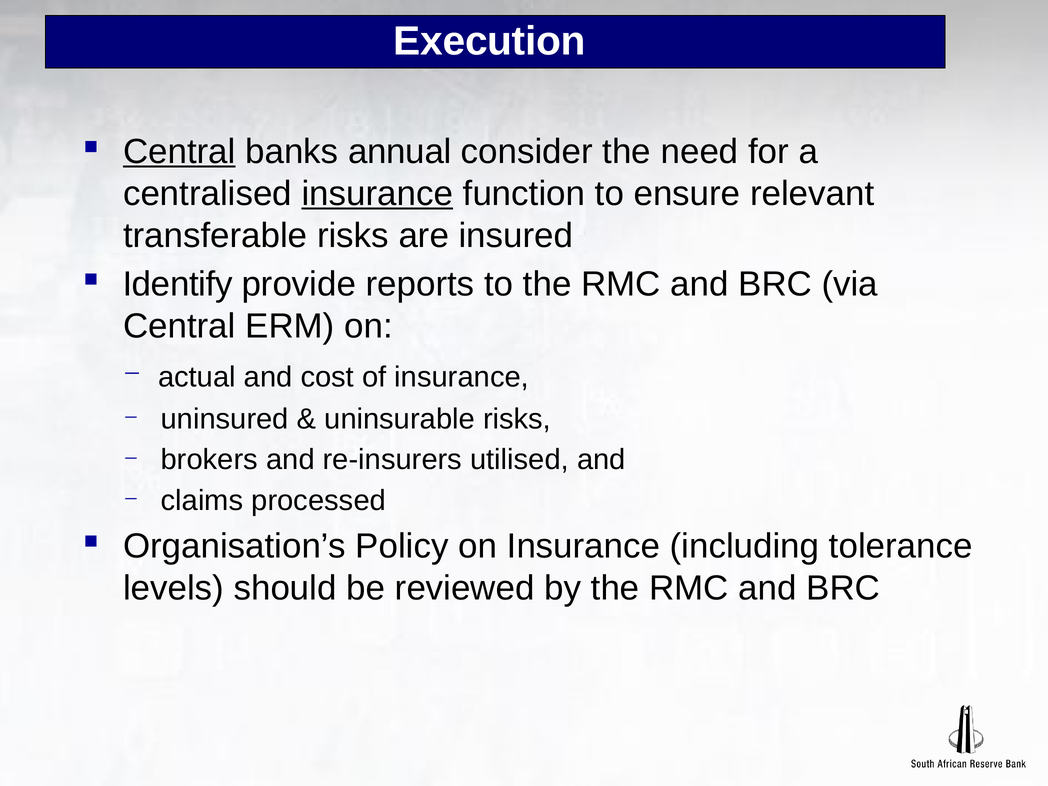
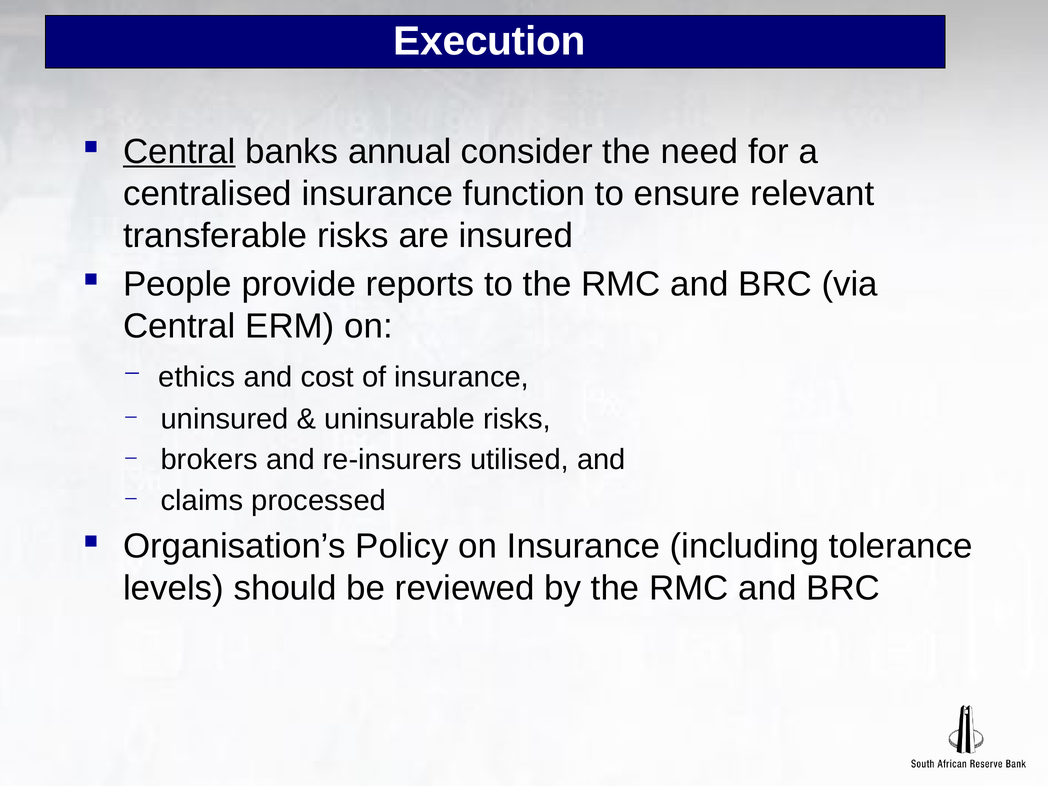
insurance at (377, 194) underline: present -> none
Identify: Identify -> People
actual: actual -> ethics
